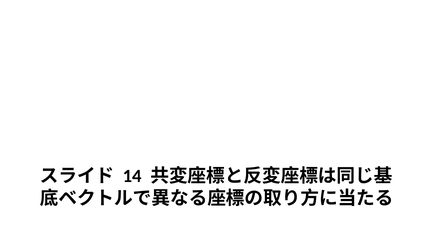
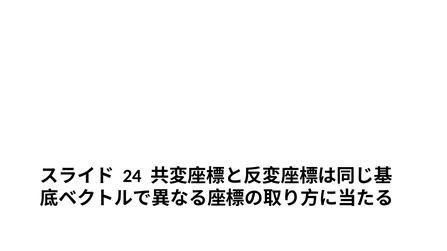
14: 14 -> 24
